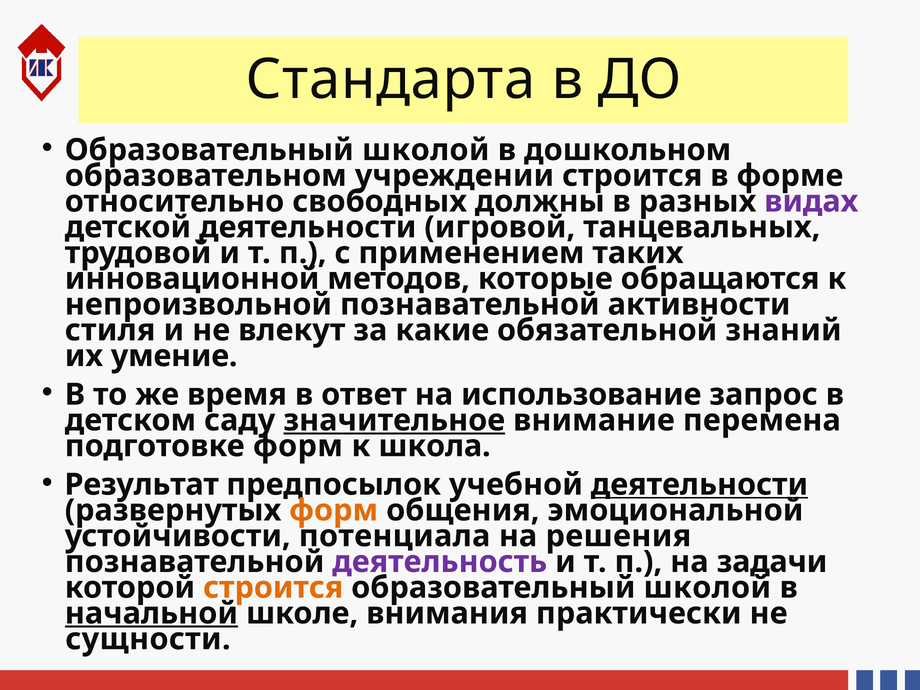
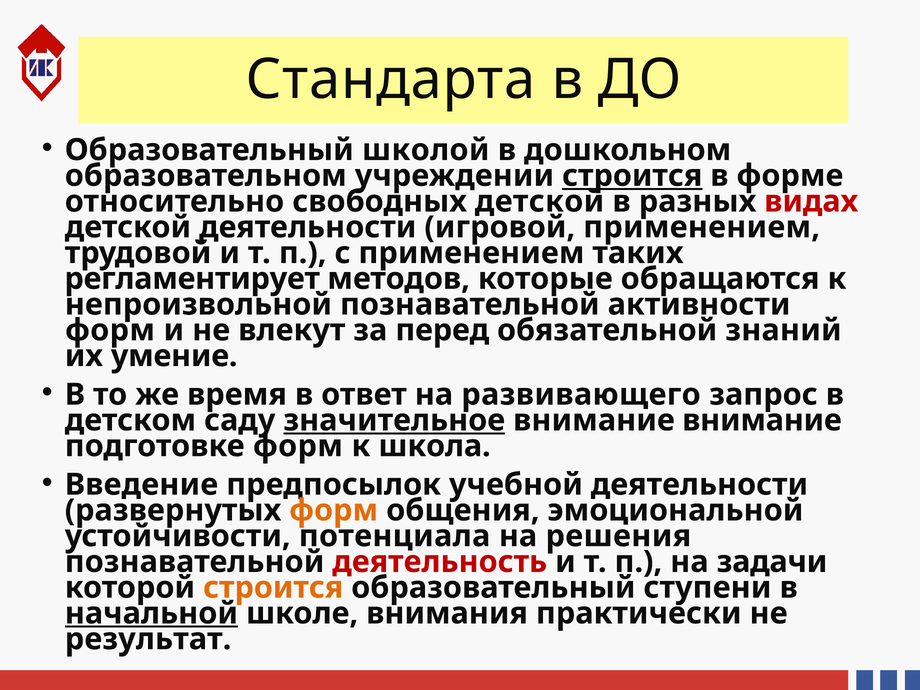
строится at (632, 176) underline: none -> present
свободных должны: должны -> детской
видах colour: purple -> red
игровой танцевальных: танцевальных -> применением
инновационной: инновационной -> регламентирует
стиля at (110, 330): стиля -> форм
какие: какие -> перед
использование: использование -> развивающего
внимание перемена: перемена -> внимание
Результат: Результат -> Введение
деятельности at (699, 485) underline: present -> none
деятельность colour: purple -> red
школой at (707, 588): школой -> ступени
сущности: сущности -> результат
